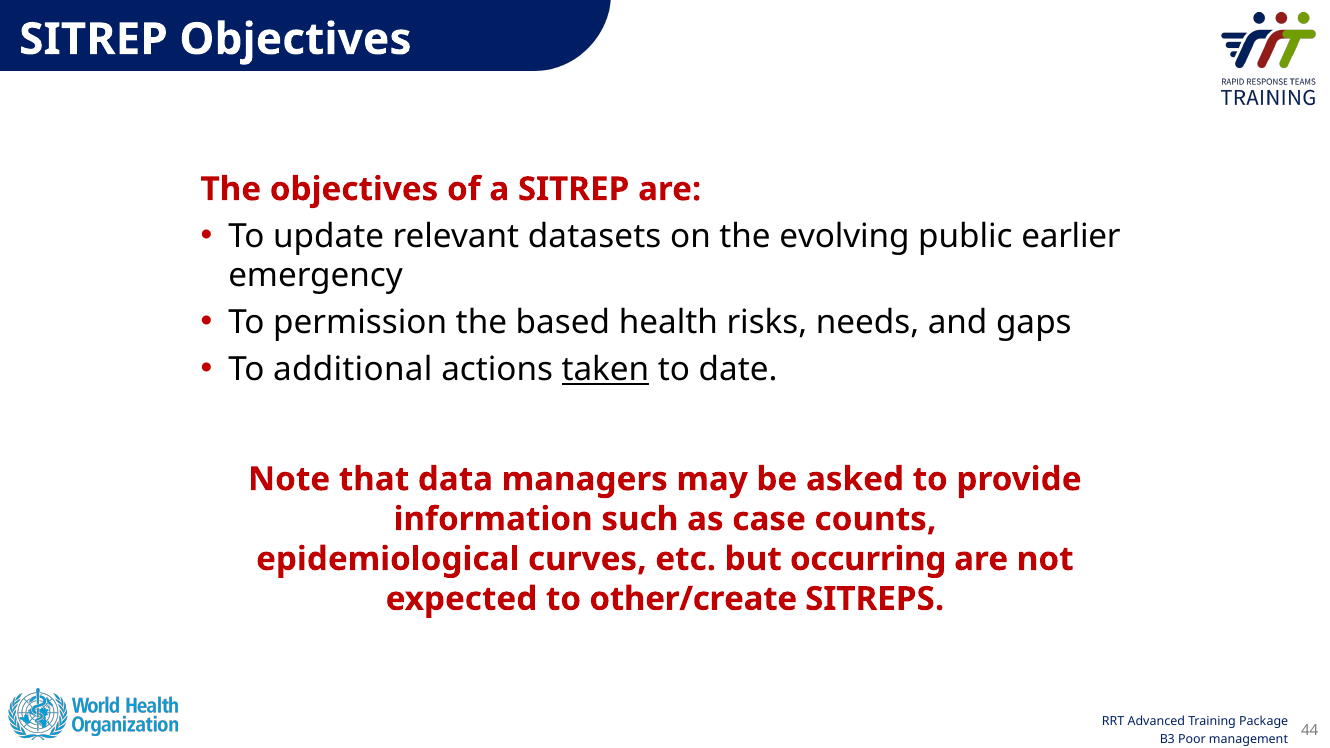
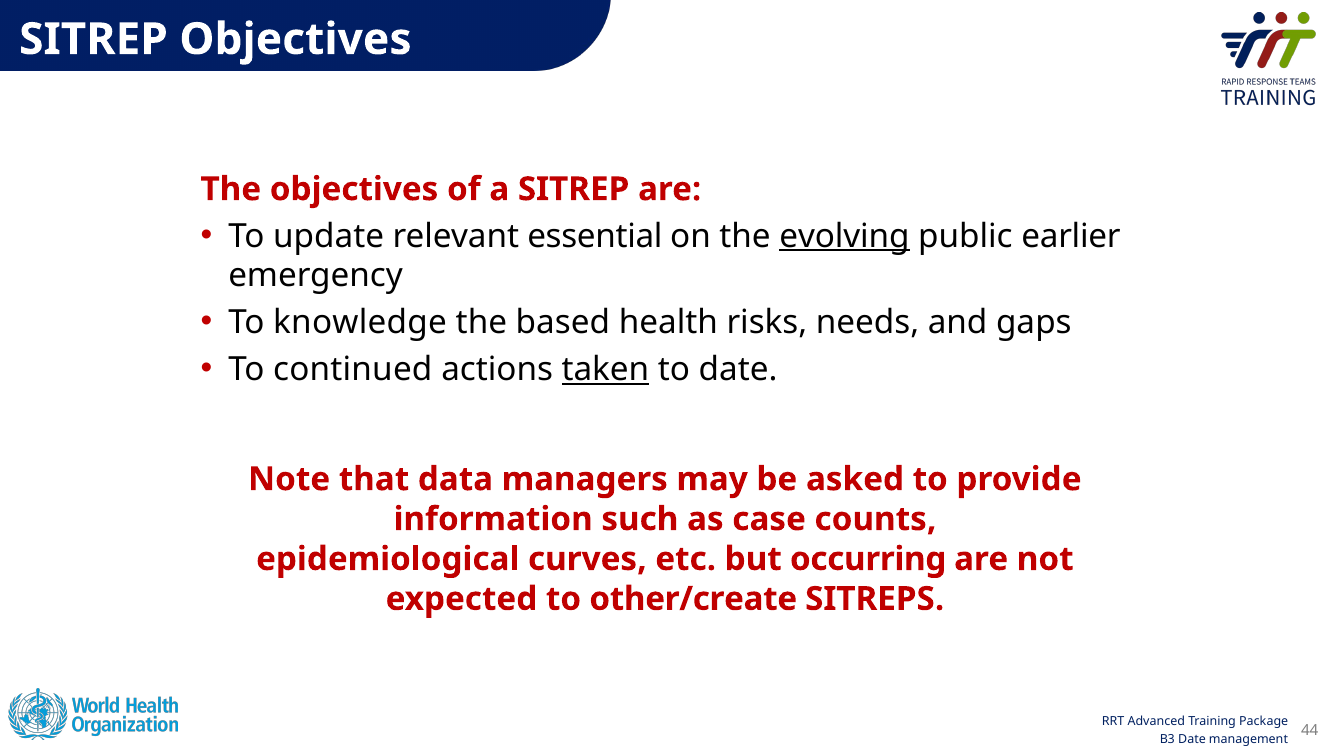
datasets: datasets -> essential
evolving underline: none -> present
permission: permission -> knowledge
additional: additional -> continued
Poor at (1192, 739): Poor -> Date
